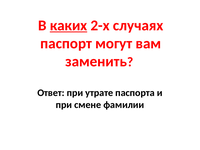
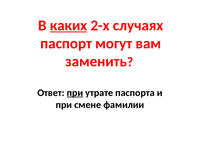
при at (75, 93) underline: none -> present
